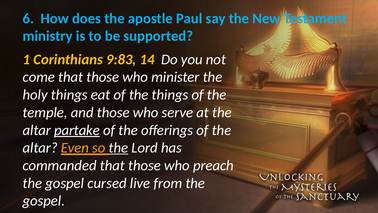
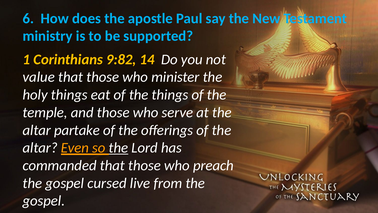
9:83: 9:83 -> 9:82
come: come -> value
partake underline: present -> none
